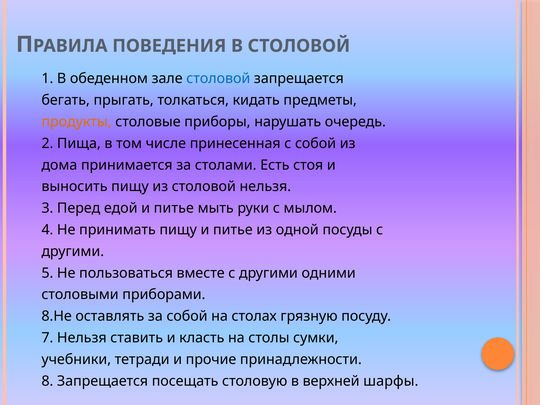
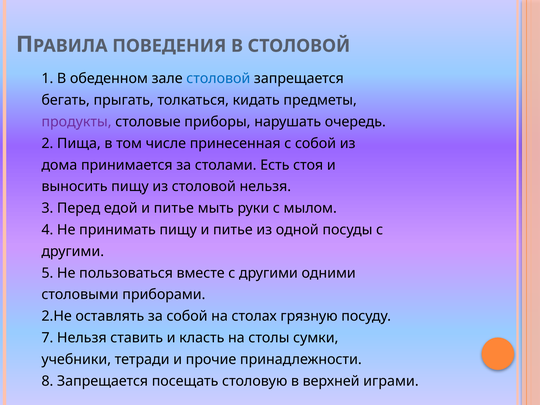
продукты colour: orange -> purple
8.Не: 8.Не -> 2.Не
шарфы: шарфы -> играми
